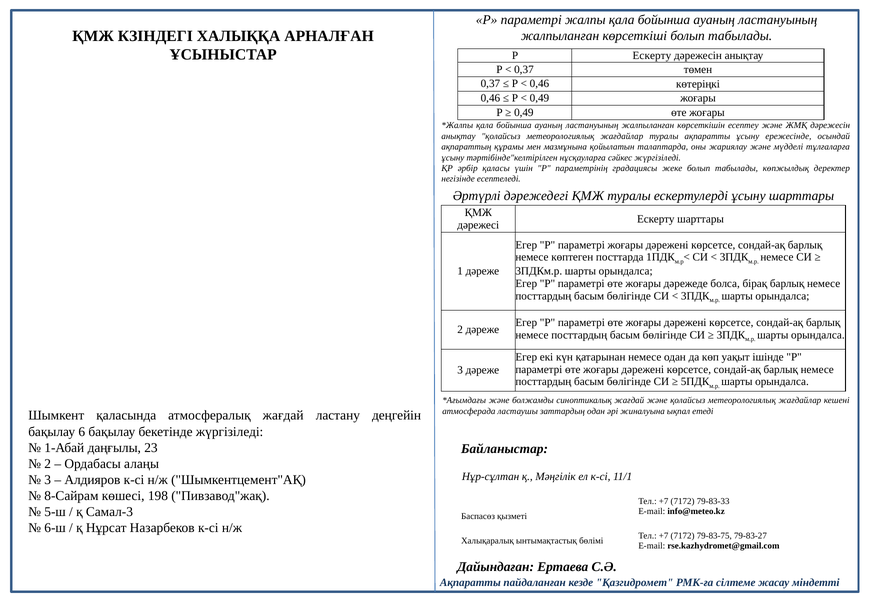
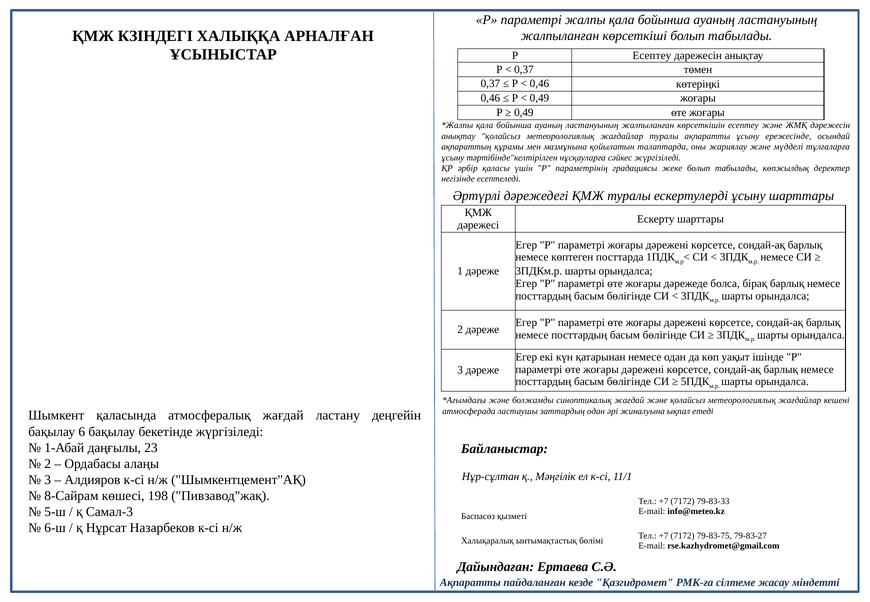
Р Ескерту: Ескерту -> Есептеу
